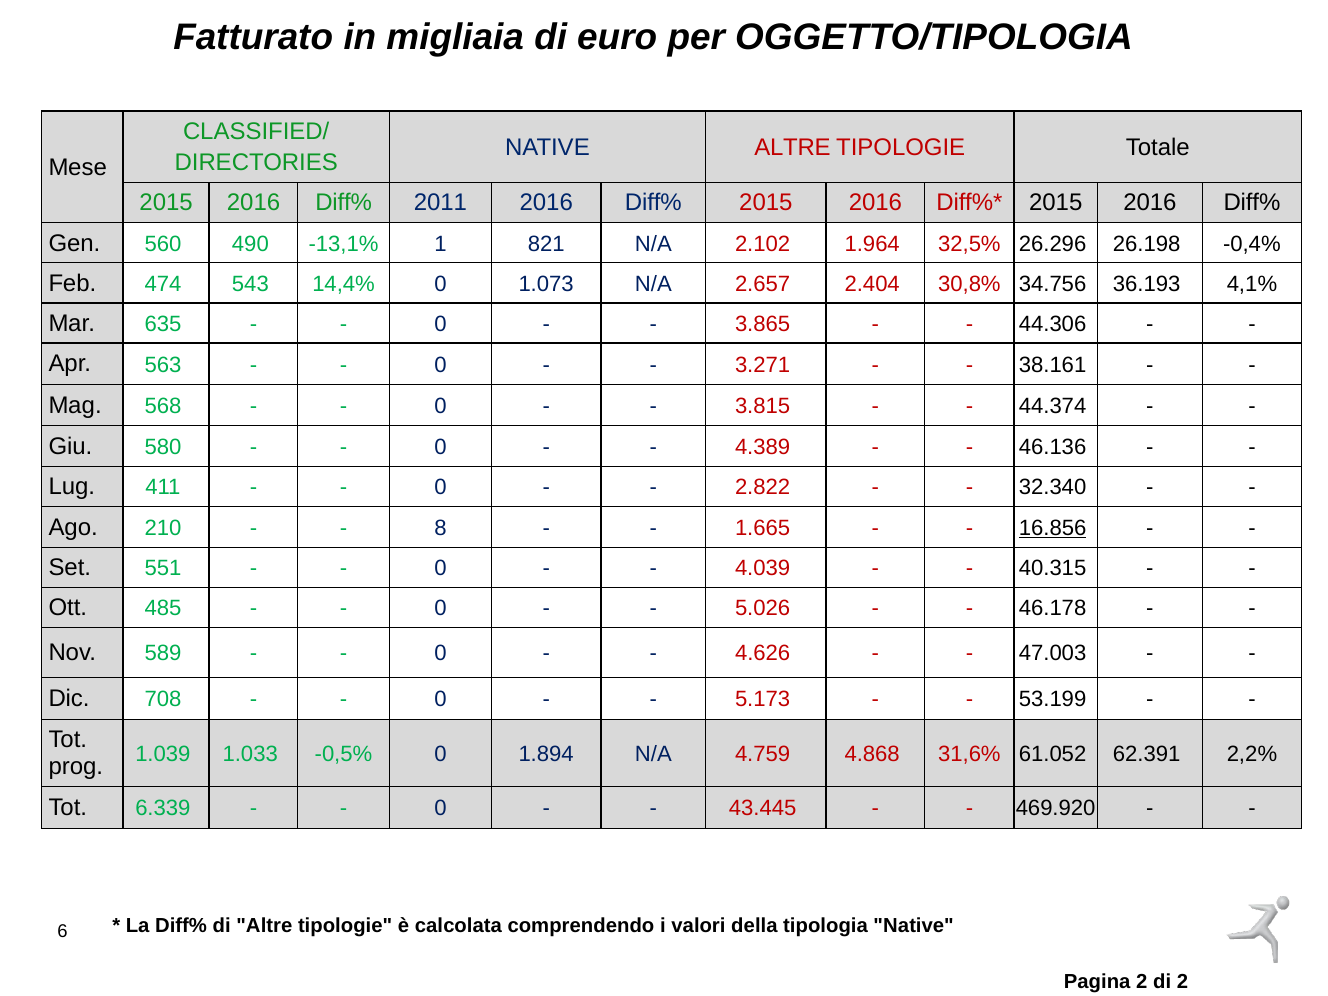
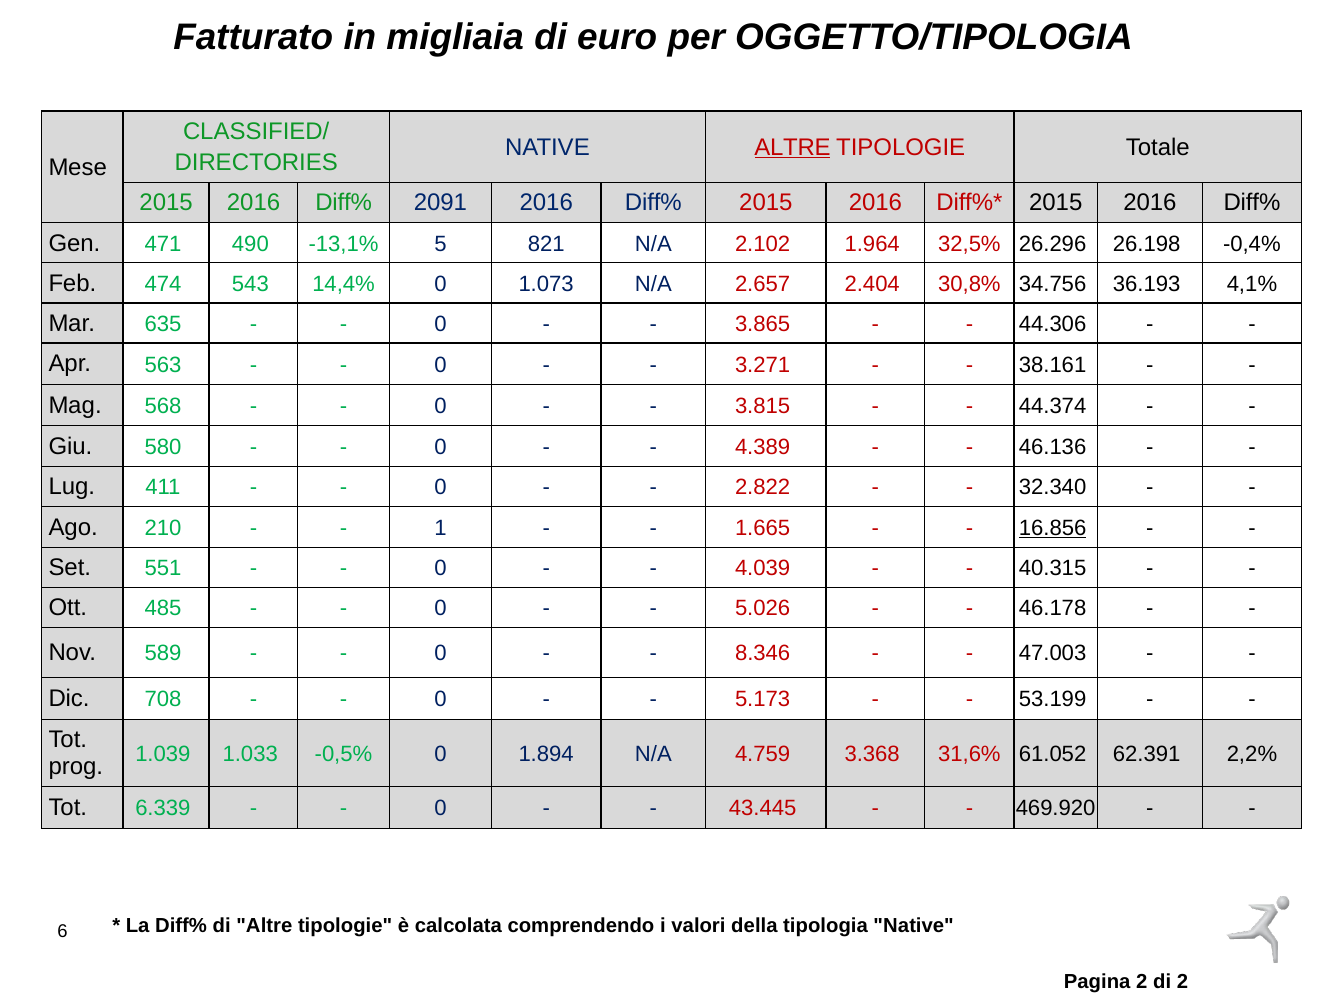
ALTRE at (793, 147) underline: none -> present
2011: 2011 -> 2091
560: 560 -> 471
1: 1 -> 5
8: 8 -> 1
4.626: 4.626 -> 8.346
4.868: 4.868 -> 3.368
